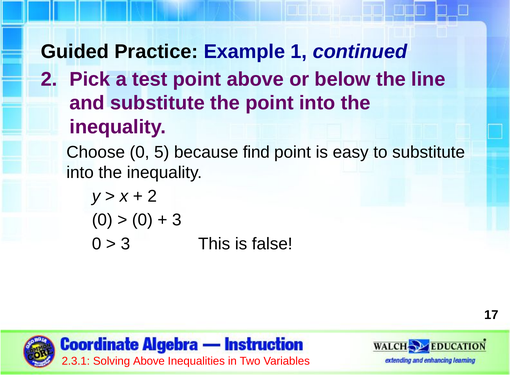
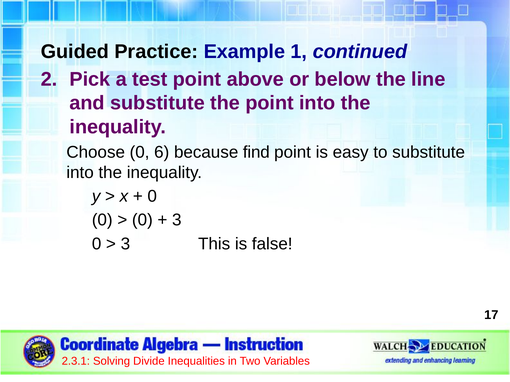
5: 5 -> 6
2 at (152, 197): 2 -> 0
Solving Above: Above -> Divide
